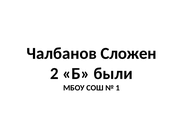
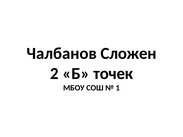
были: были -> точек
